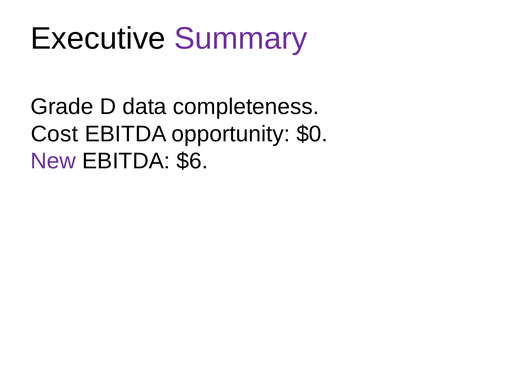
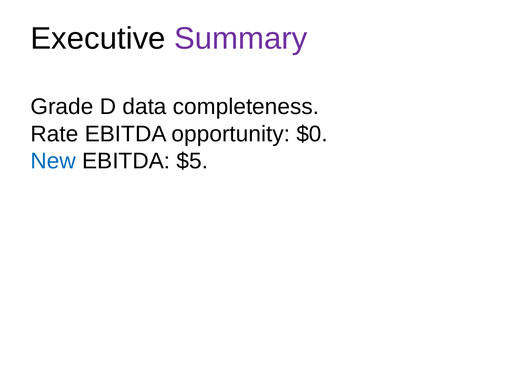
Cost: Cost -> Rate
New colour: purple -> blue
$6: $6 -> $5
